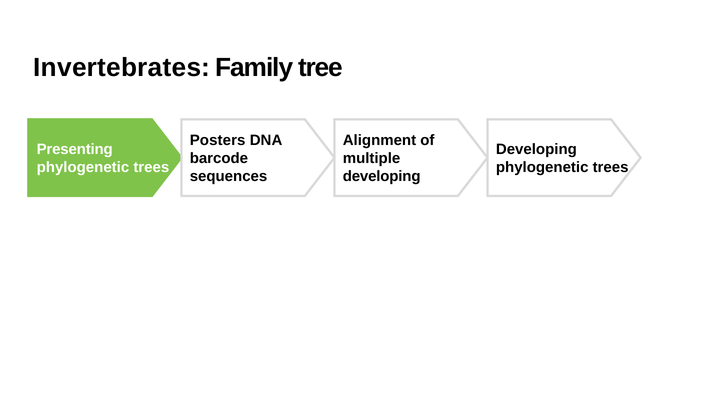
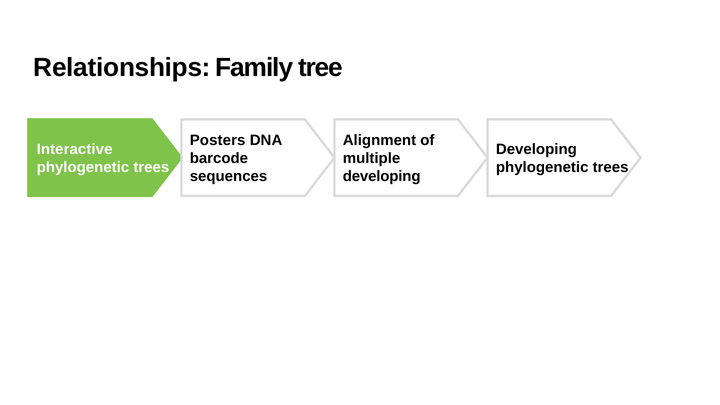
Invertebrates: Invertebrates -> Relationships
Presenting: Presenting -> Interactive
